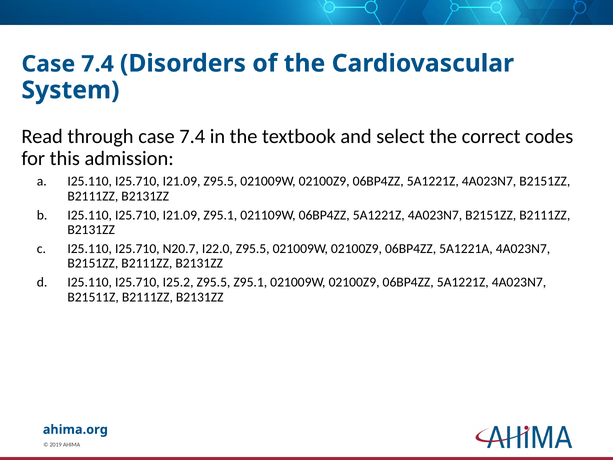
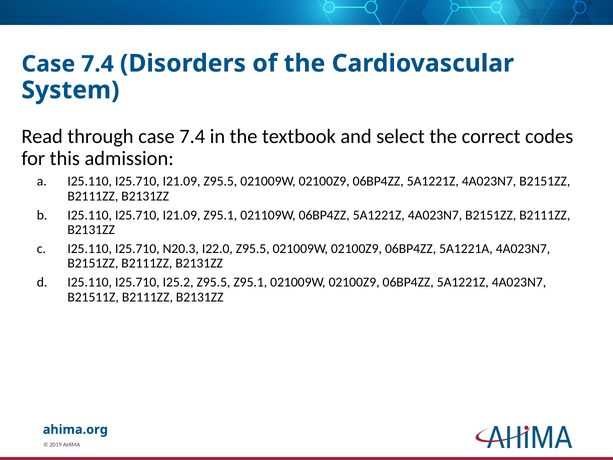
N20.7: N20.7 -> N20.3
